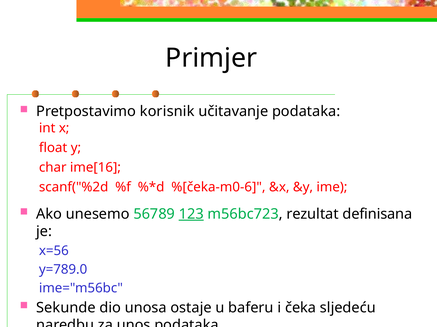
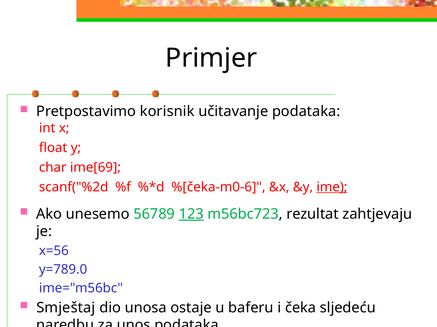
ime[16: ime[16 -> ime[69
ime underline: none -> present
definisana: definisana -> zahtjevaju
Sekunde: Sekunde -> Smještaj
